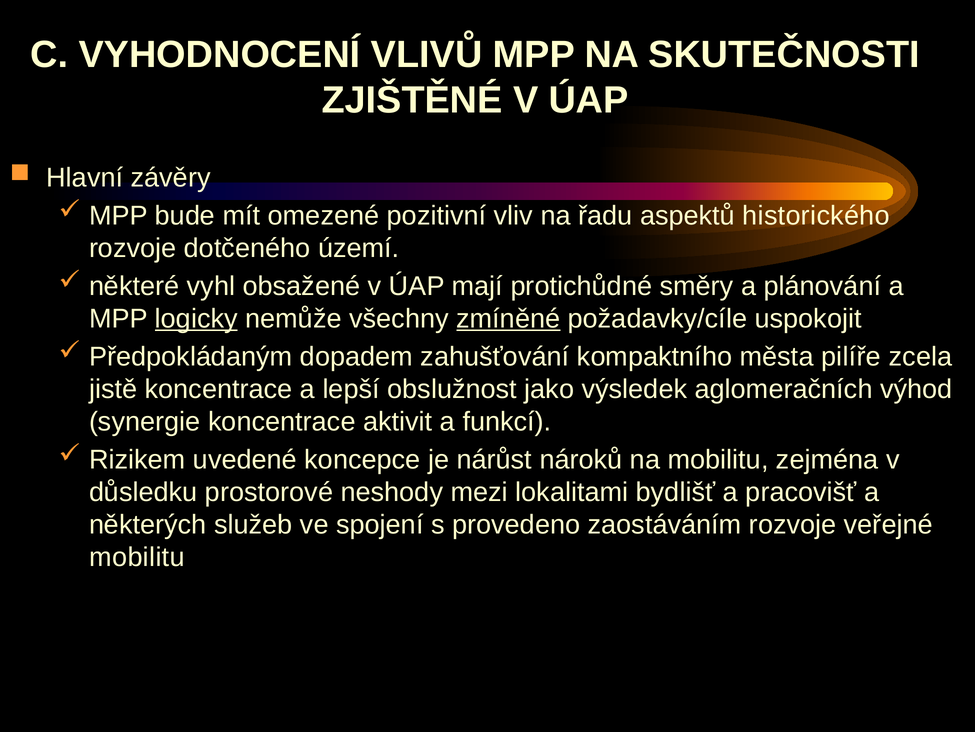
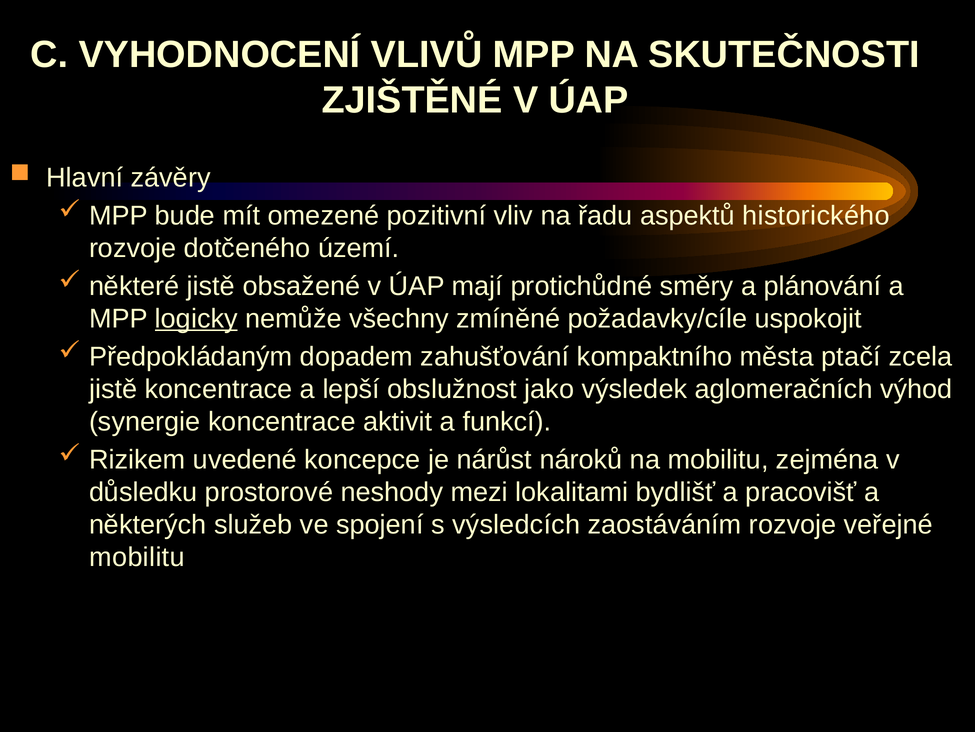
některé vyhl: vyhl -> jistě
zmíněné underline: present -> none
pilíře: pilíře -> ptačí
provedeno: provedeno -> výsledcích
